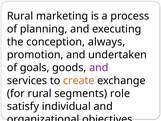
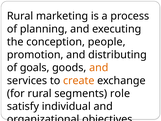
always: always -> people
undertaken: undertaken -> distributing
and at (99, 68) colour: purple -> orange
